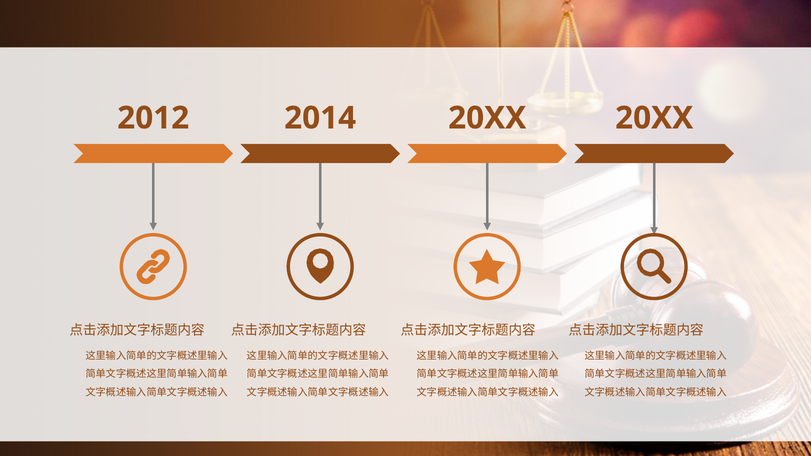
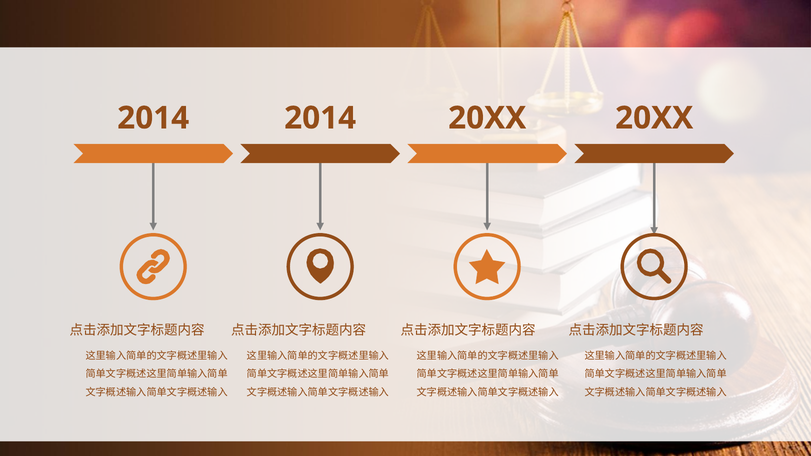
2012 at (153, 118): 2012 -> 2014
